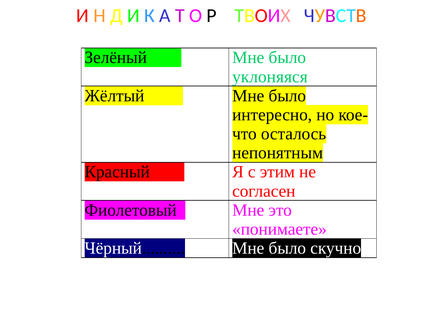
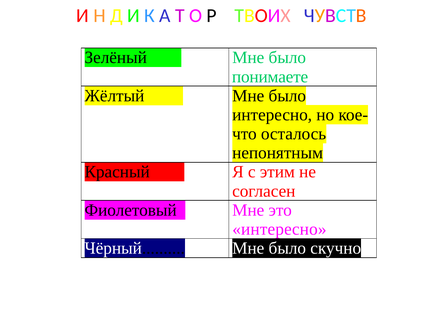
уклоняяся: уклоняяся -> понимаете
понимаете at (280, 229): понимаете -> интересно
